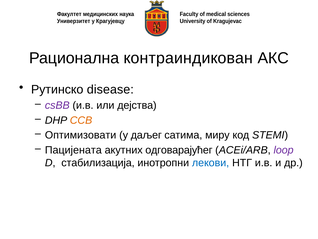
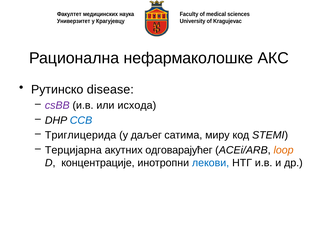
контраиндикован: контраиндикован -> нефармаколошке
дејства: дејства -> исхода
CCB colour: orange -> blue
Оптимизовати: Оптимизовати -> Триглицерида
Пацијената: Пацијената -> Терцијарна
loop colour: purple -> orange
стабилизација: стабилизација -> концентрације
